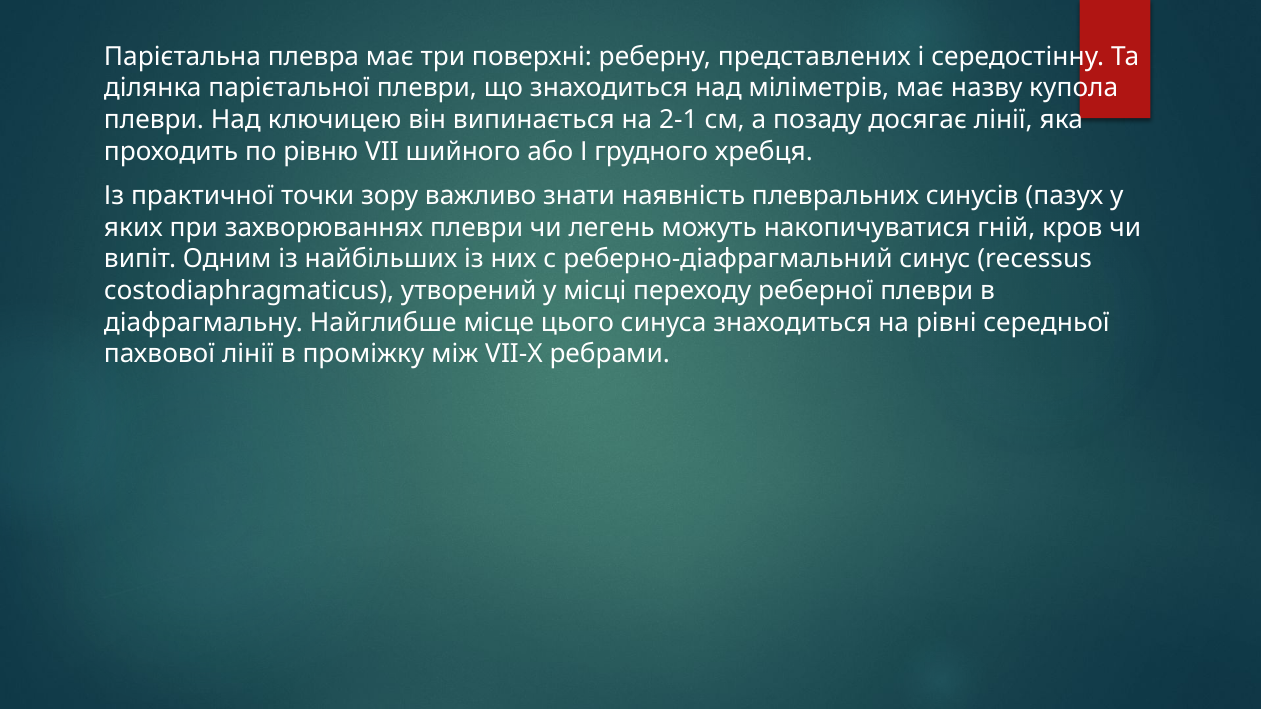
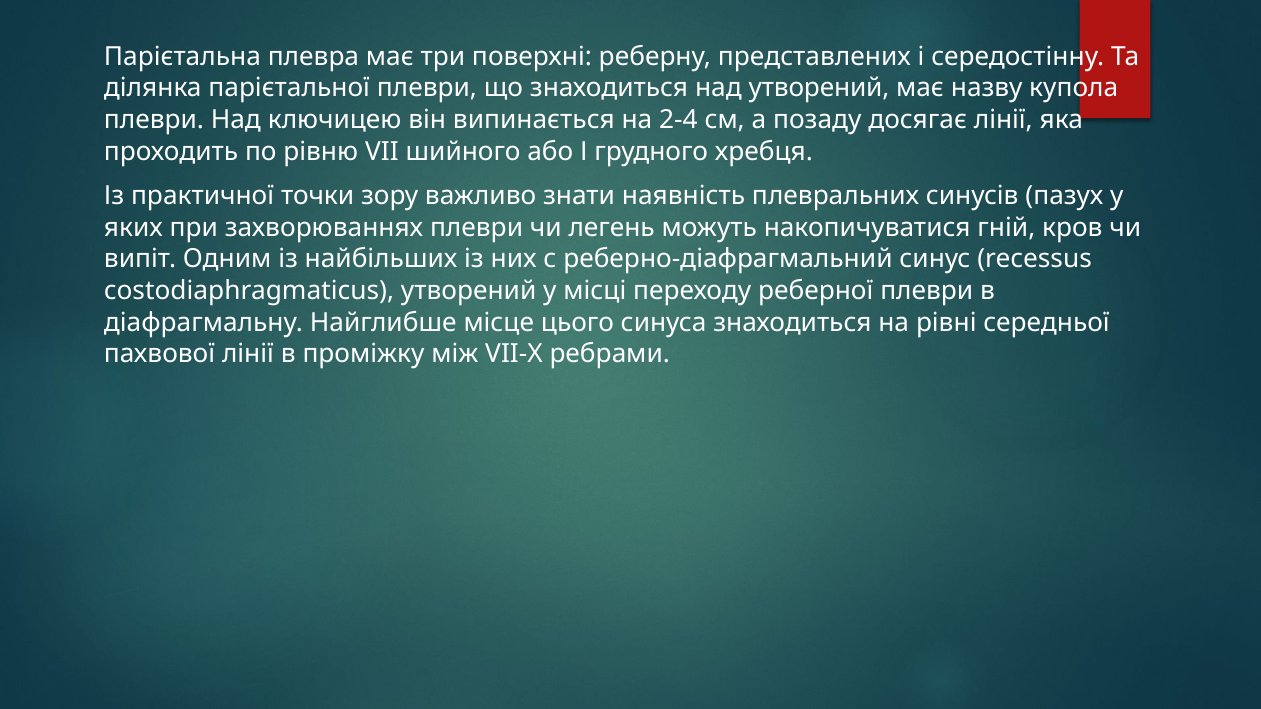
над міліметрів: міліметрів -> утворений
2-1: 2-1 -> 2-4
